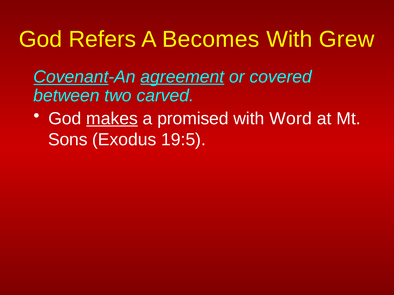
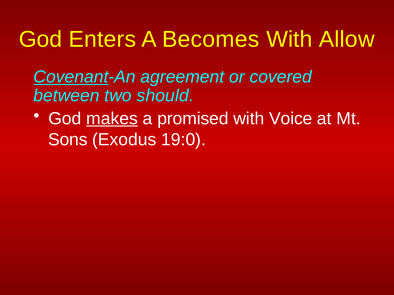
Refers: Refers -> Enters
Grew: Grew -> Allow
agreement underline: present -> none
carved: carved -> should
Word: Word -> Voice
19:5: 19:5 -> 19:0
